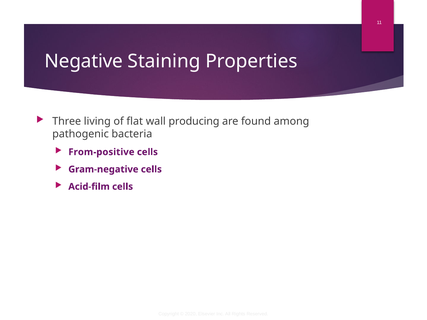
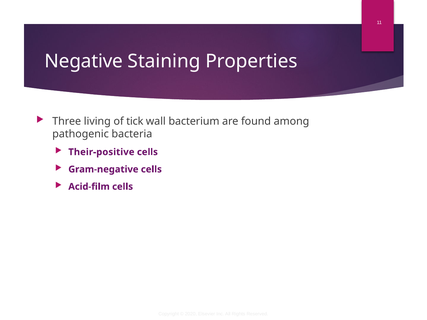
flat: flat -> tick
producing: producing -> bacterium
From-positive: From-positive -> Their-positive
